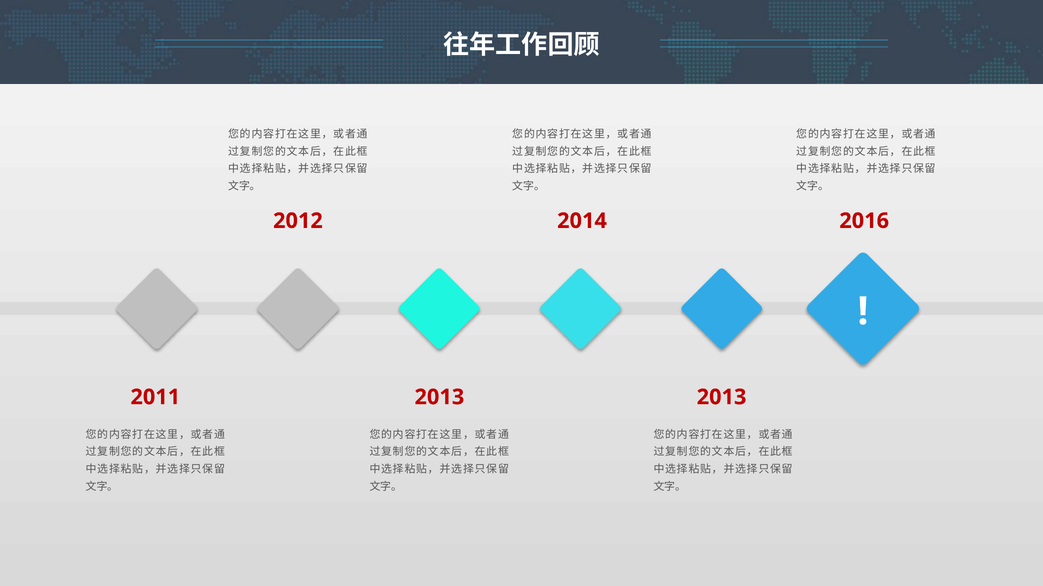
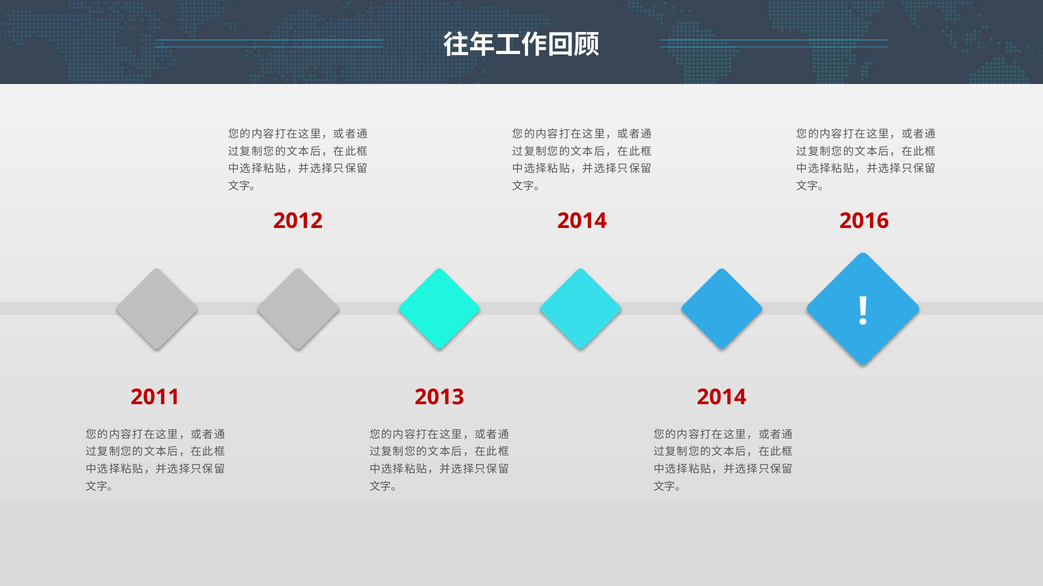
2013 at (722, 398): 2013 -> 2014
